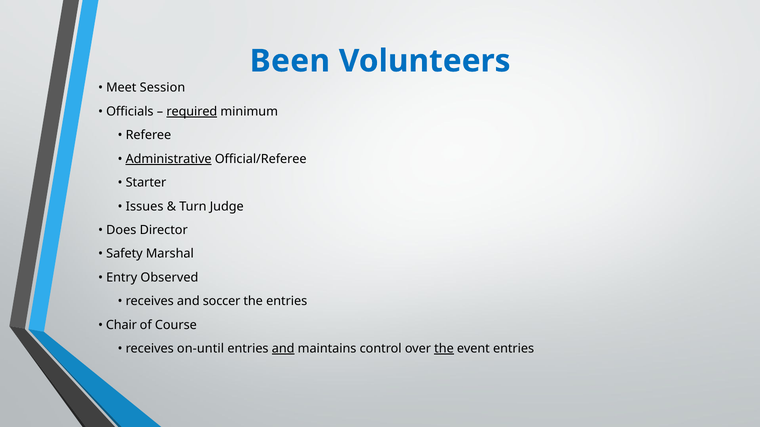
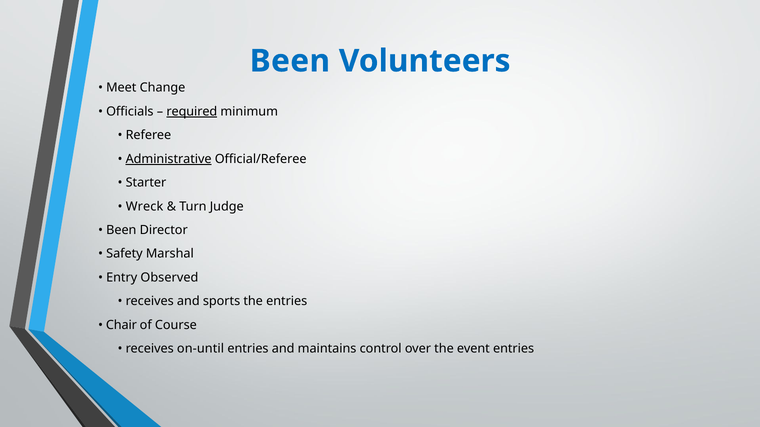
Session: Session -> Change
Issues: Issues -> Wreck
Does at (121, 230): Does -> Been
soccer: soccer -> sports
and at (283, 349) underline: present -> none
the at (444, 349) underline: present -> none
